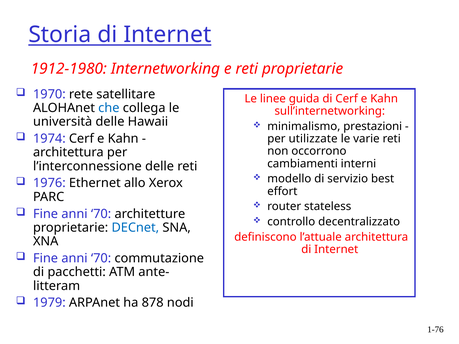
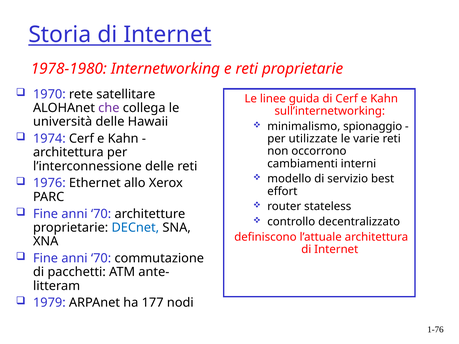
1912-1980: 1912-1980 -> 1978-1980
che colour: blue -> purple
prestazioni: prestazioni -> spionaggio
878: 878 -> 177
